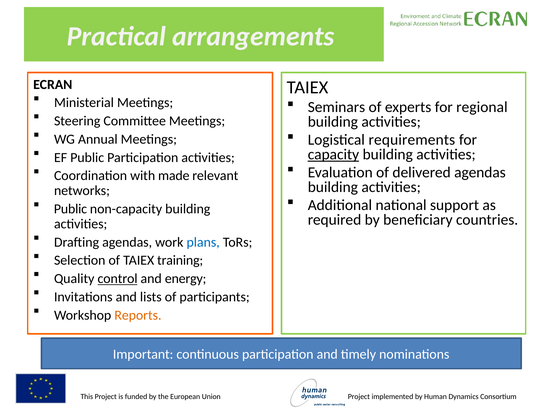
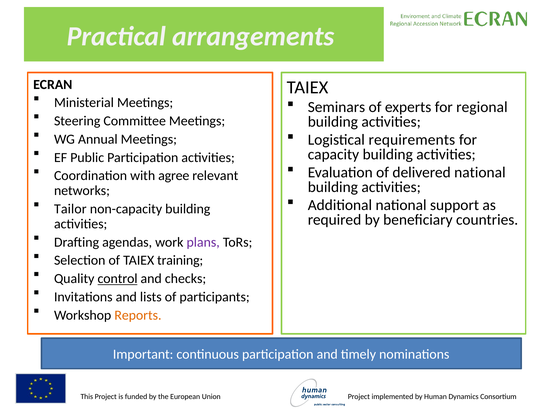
capacity underline: present -> none
delivered agendas: agendas -> national
made: made -> agree
Public at (70, 209): Public -> Tailor
plans colour: blue -> purple
energy: energy -> checks
